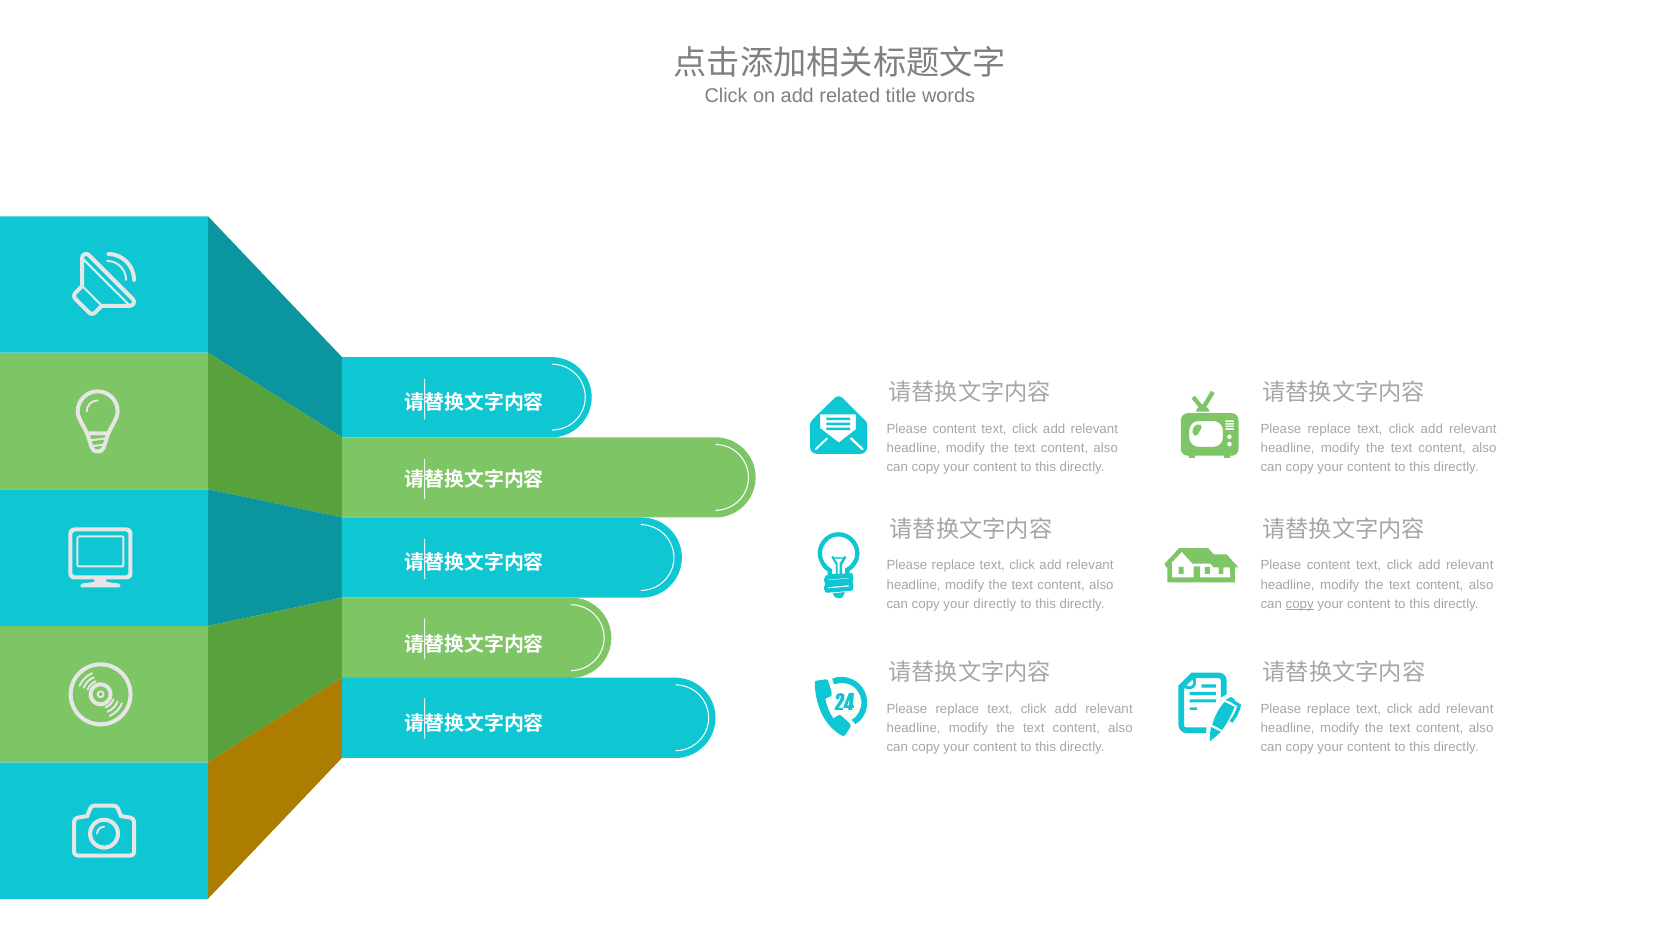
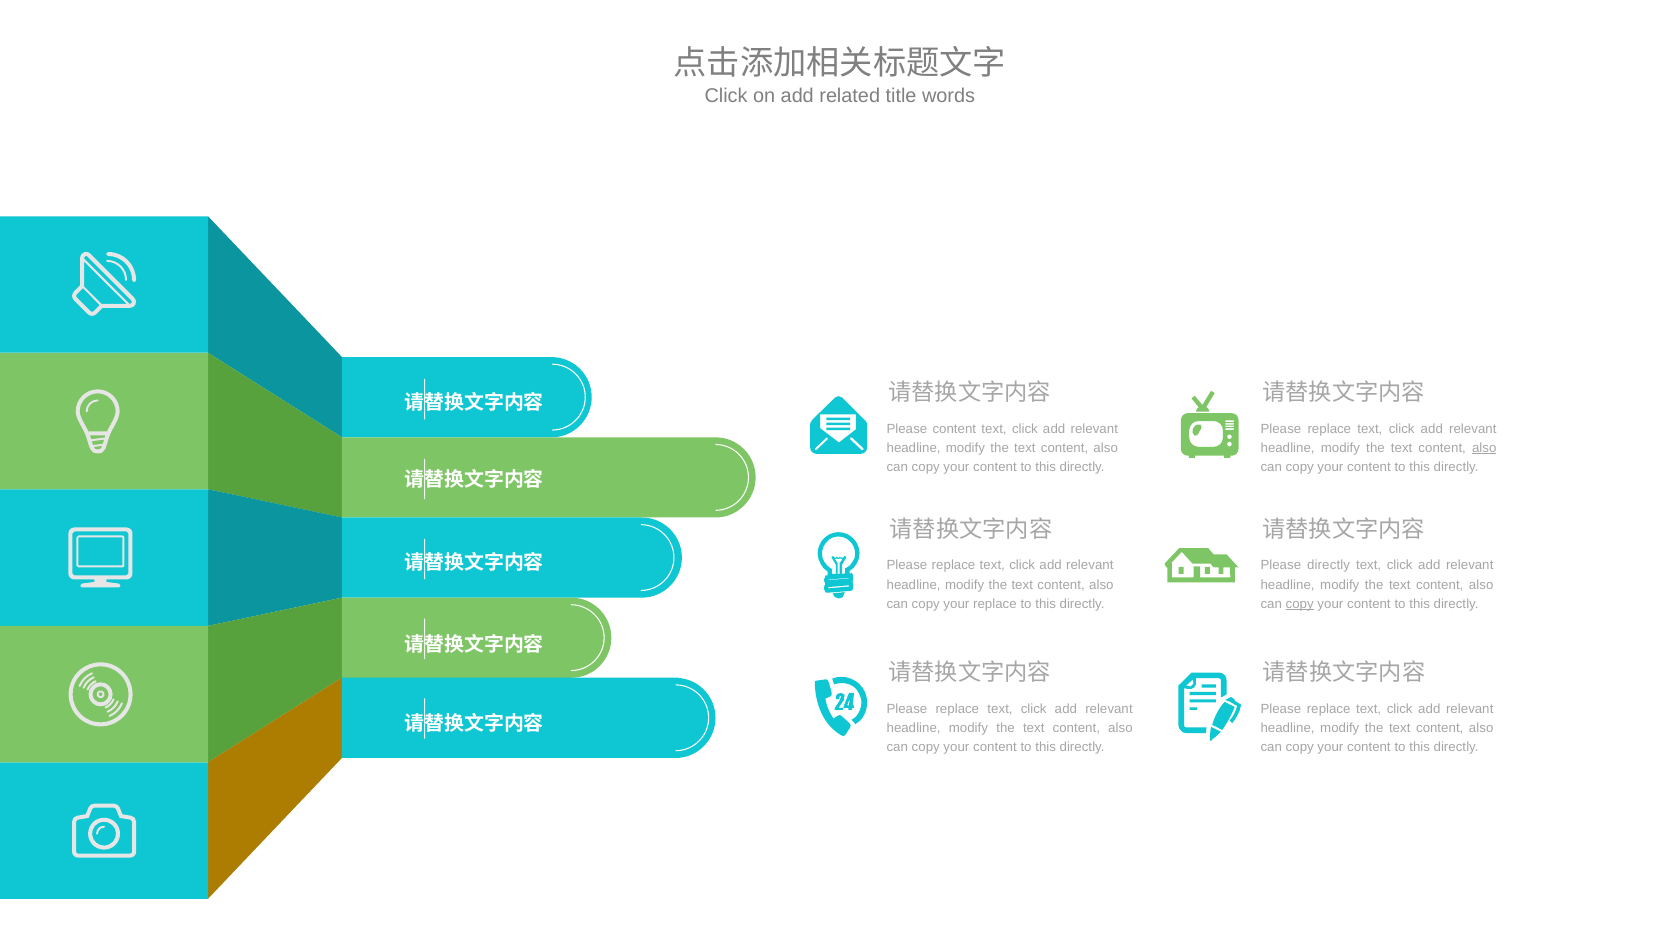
also at (1484, 448) underline: none -> present
content at (1329, 566): content -> directly
your directly: directly -> replace
